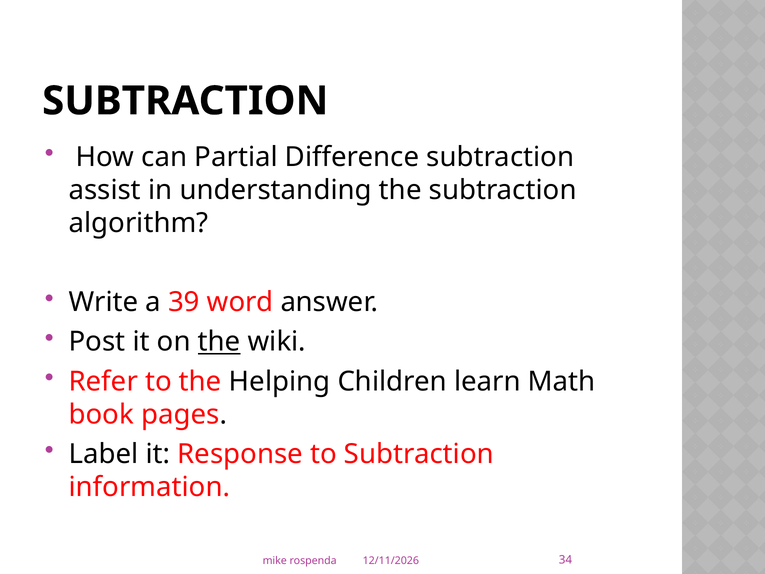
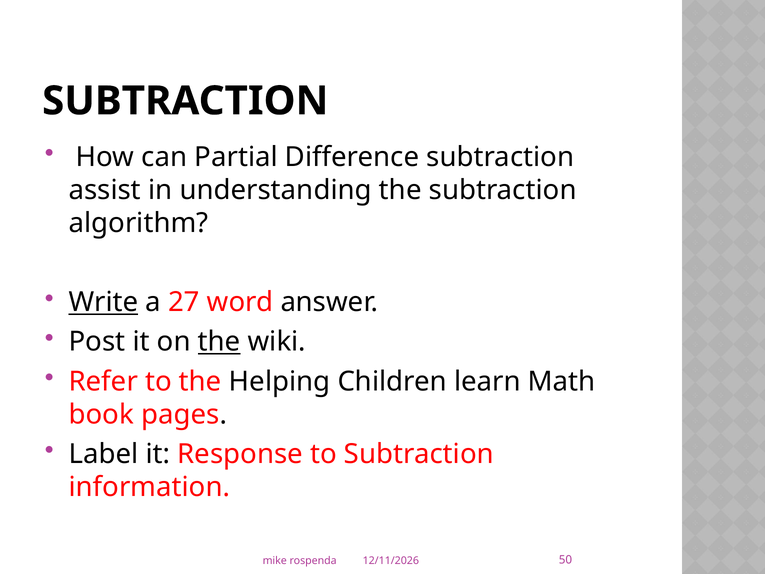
Write underline: none -> present
39: 39 -> 27
34: 34 -> 50
